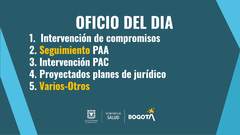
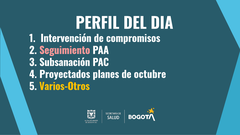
OFICIO: OFICIO -> PERFIL
Seguimiento colour: yellow -> pink
3 Intervención: Intervención -> Subsanación
jurídico: jurídico -> octubre
